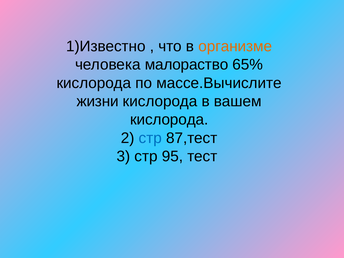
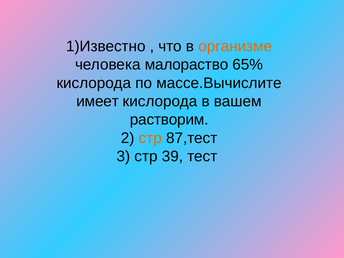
жизни: жизни -> имеет
кислорода at (169, 120): кислорода -> растворим
стр at (150, 138) colour: blue -> orange
95: 95 -> 39
